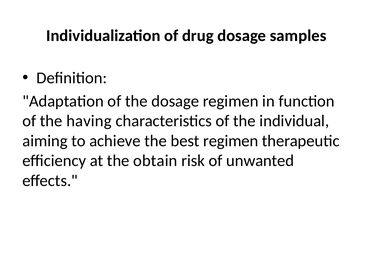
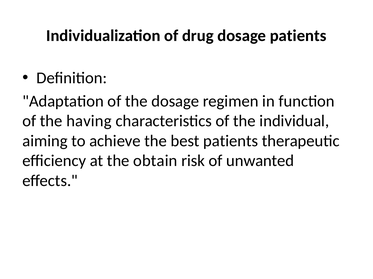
dosage samples: samples -> patients
best regimen: regimen -> patients
